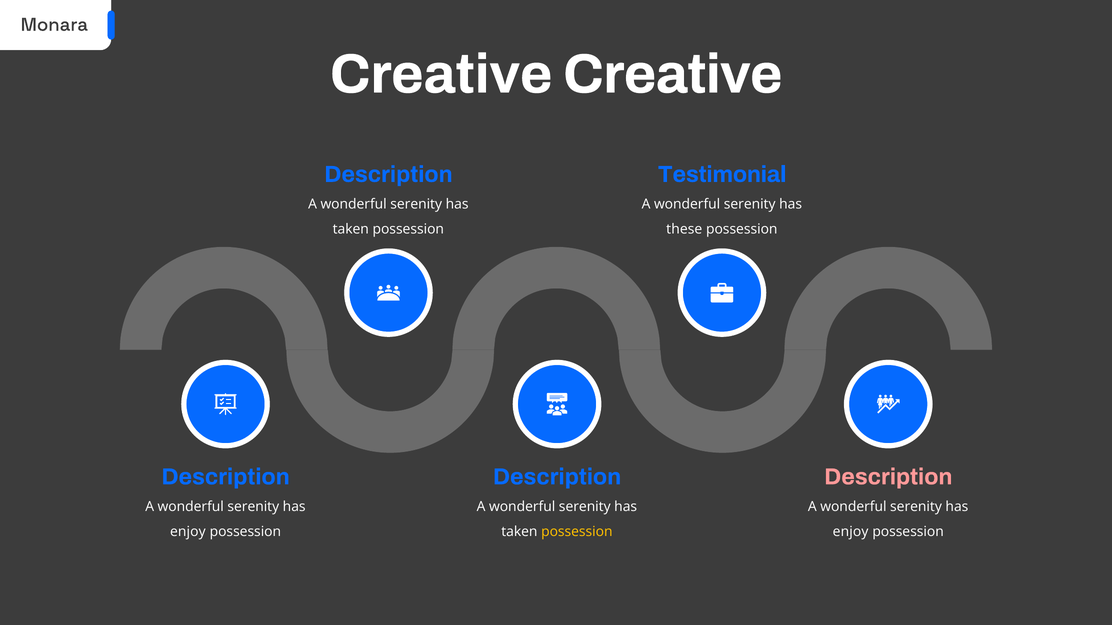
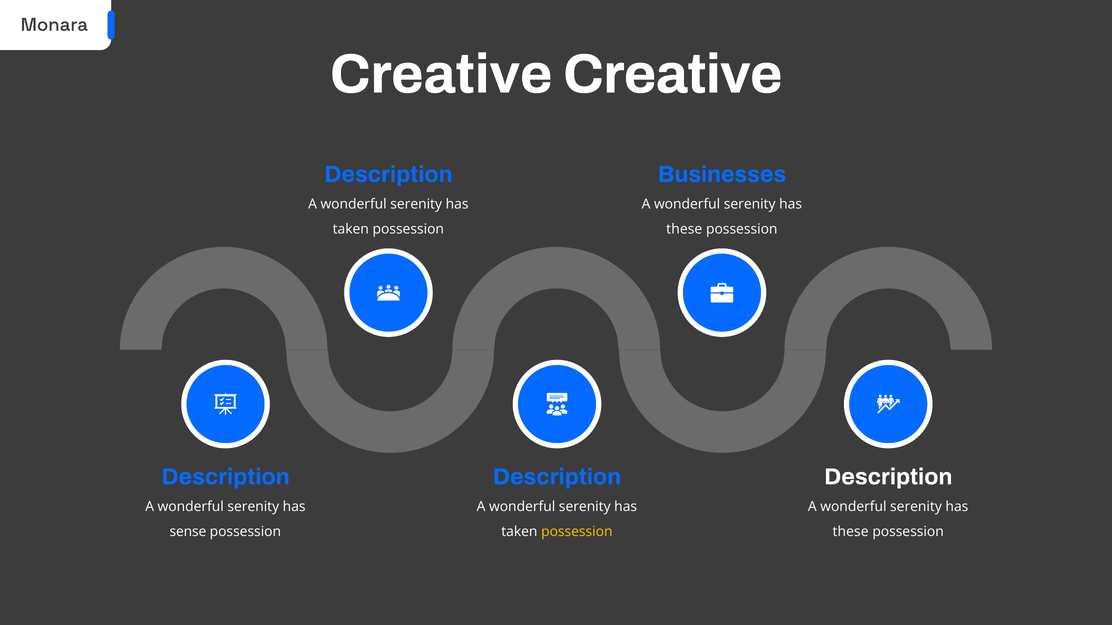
Testimonial: Testimonial -> Businesses
Description at (888, 477) colour: pink -> white
enjoy at (188, 532): enjoy -> sense
enjoy at (851, 532): enjoy -> these
